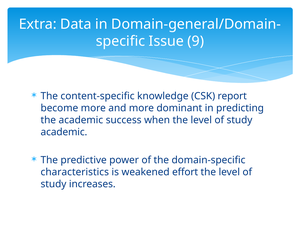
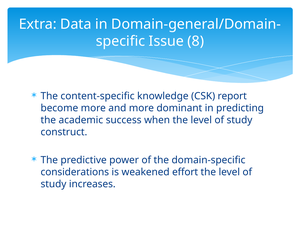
9: 9 -> 8
academic at (64, 132): academic -> construct
characteristics: characteristics -> considerations
